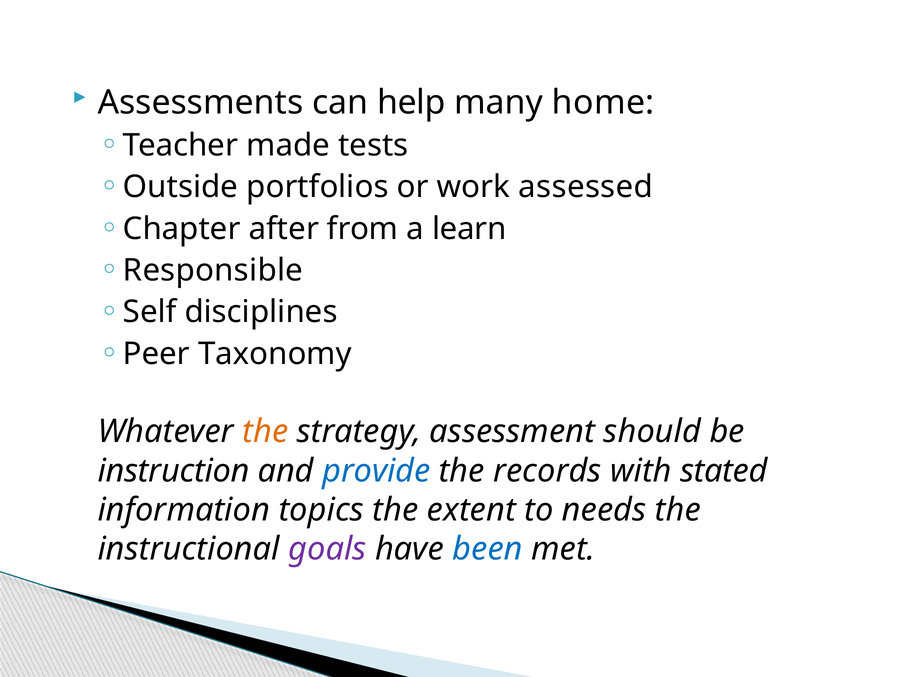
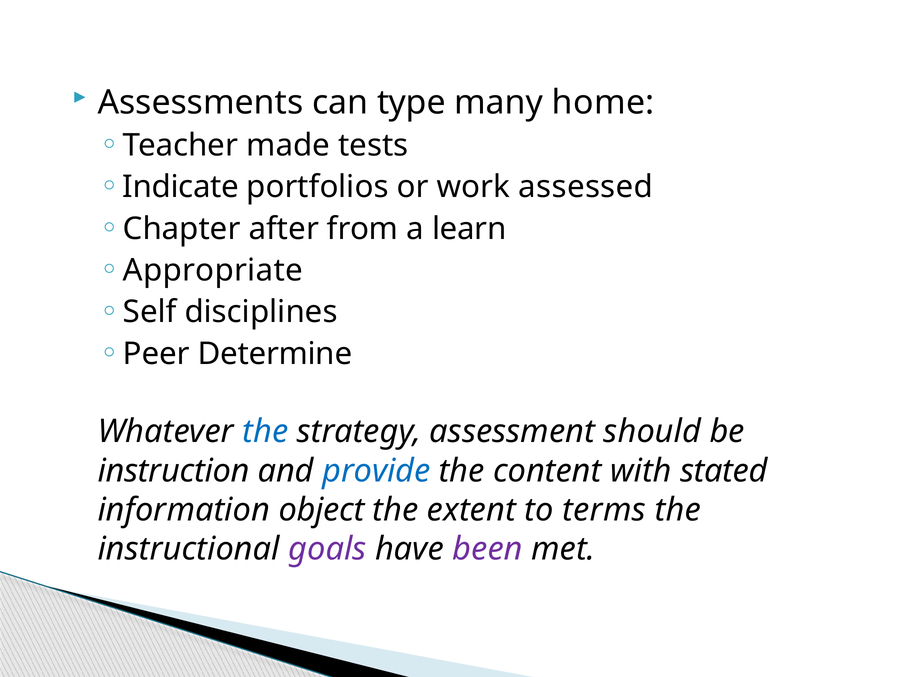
help: help -> type
Outside: Outside -> Indicate
Responsible: Responsible -> Appropriate
Taxonomy: Taxonomy -> Determine
the at (265, 432) colour: orange -> blue
records: records -> content
topics: topics -> object
needs: needs -> terms
been colour: blue -> purple
